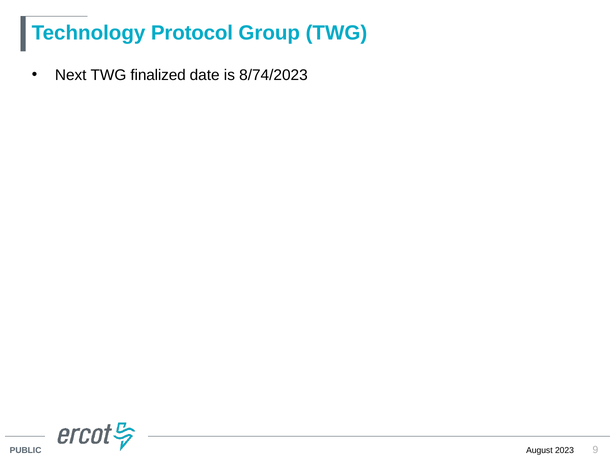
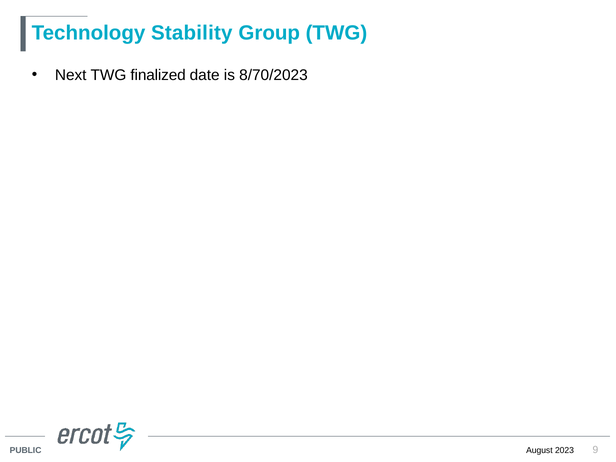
Protocol: Protocol -> Stability
8/74/2023: 8/74/2023 -> 8/70/2023
